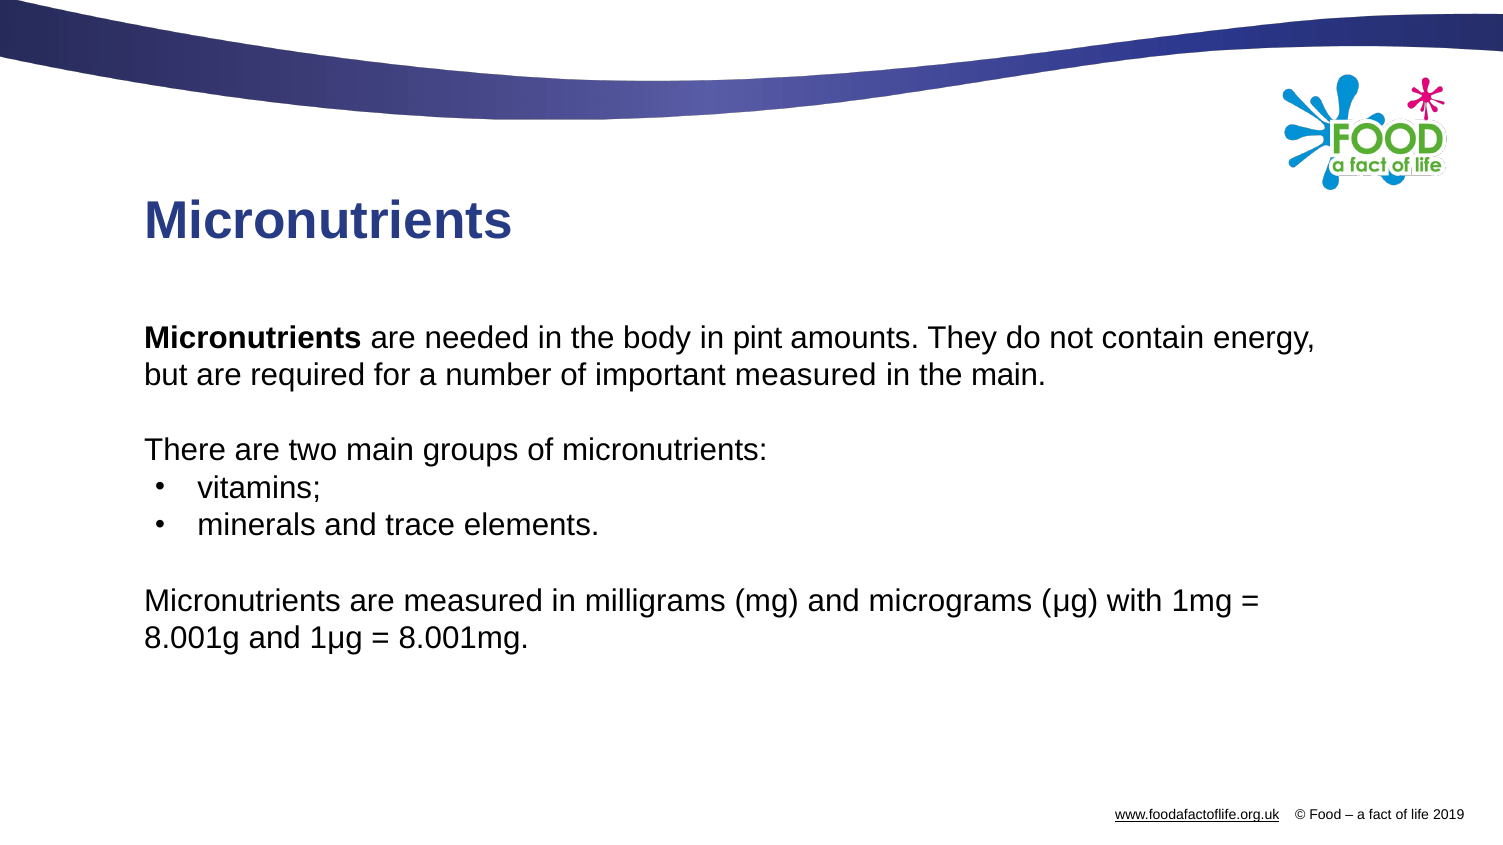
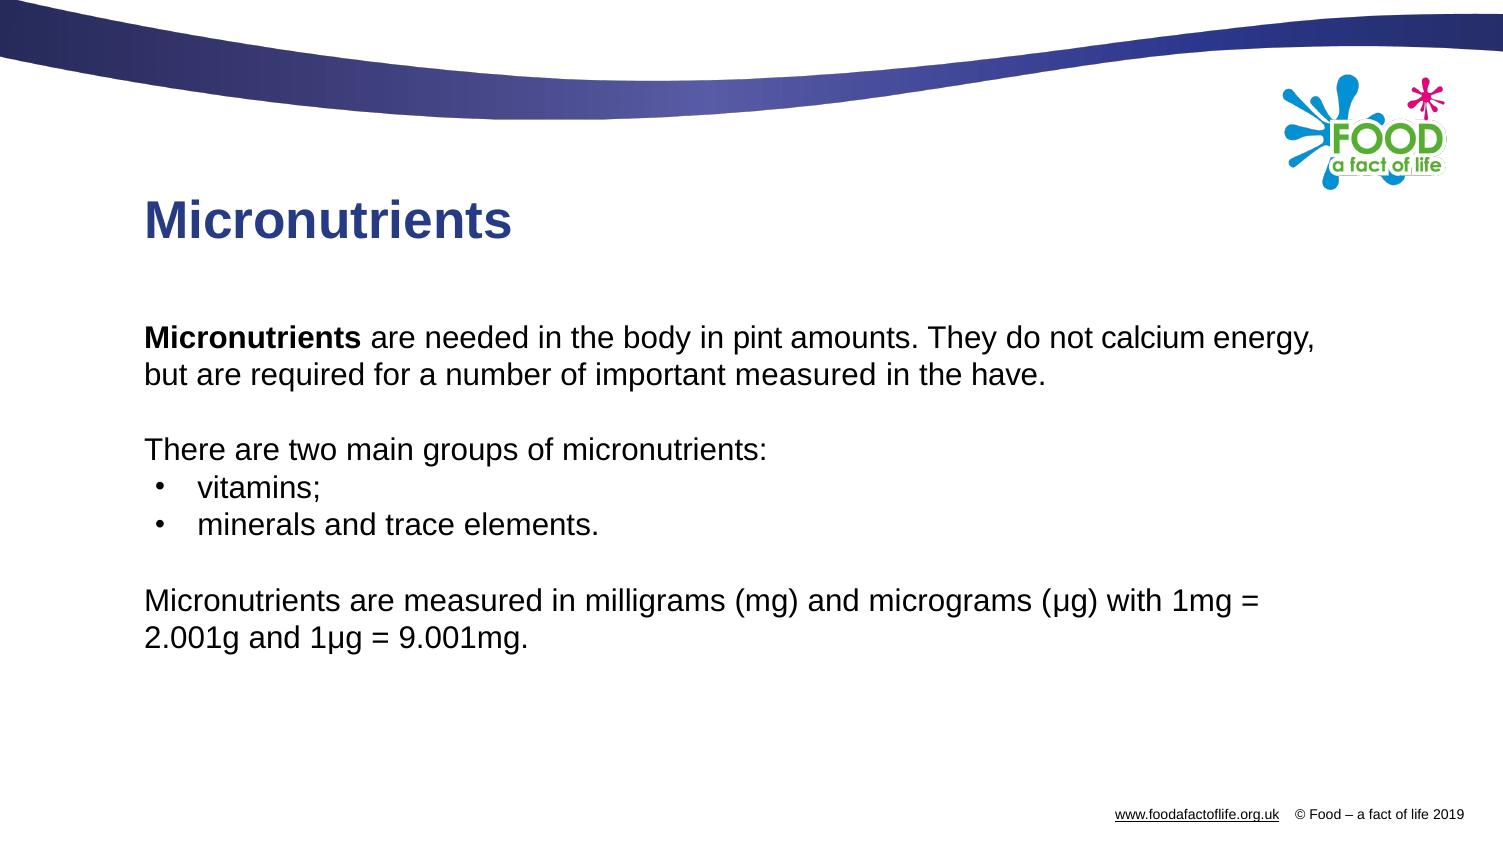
contain: contain -> calcium
the main: main -> have
8.001g: 8.001g -> 2.001g
8.001mg: 8.001mg -> 9.001mg
